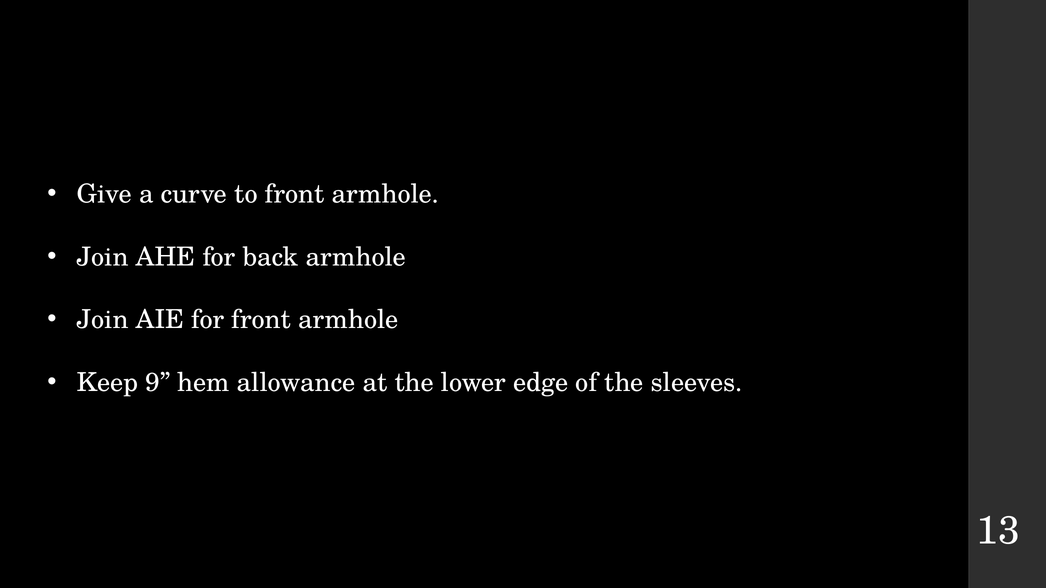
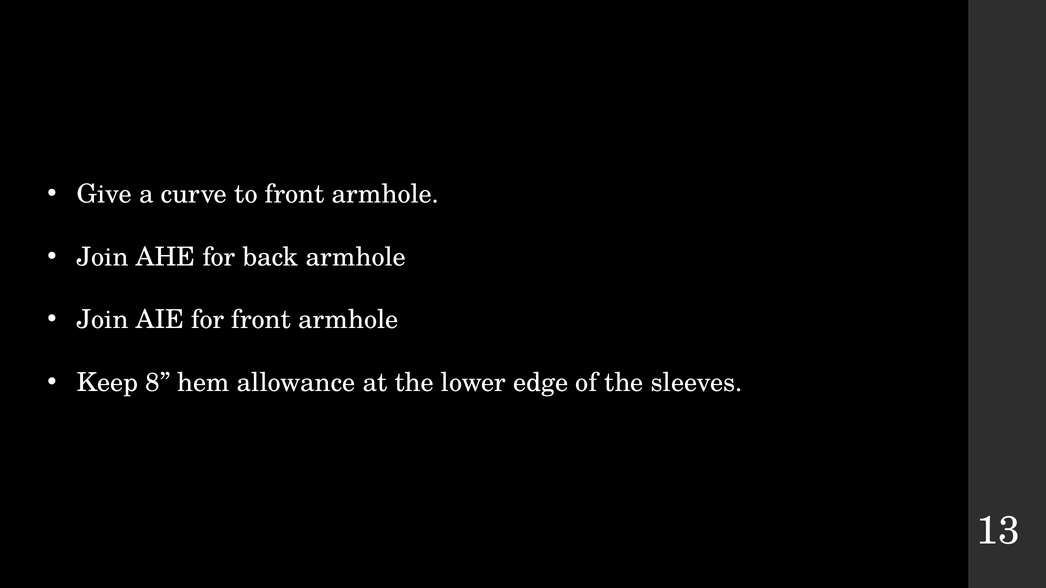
9: 9 -> 8
